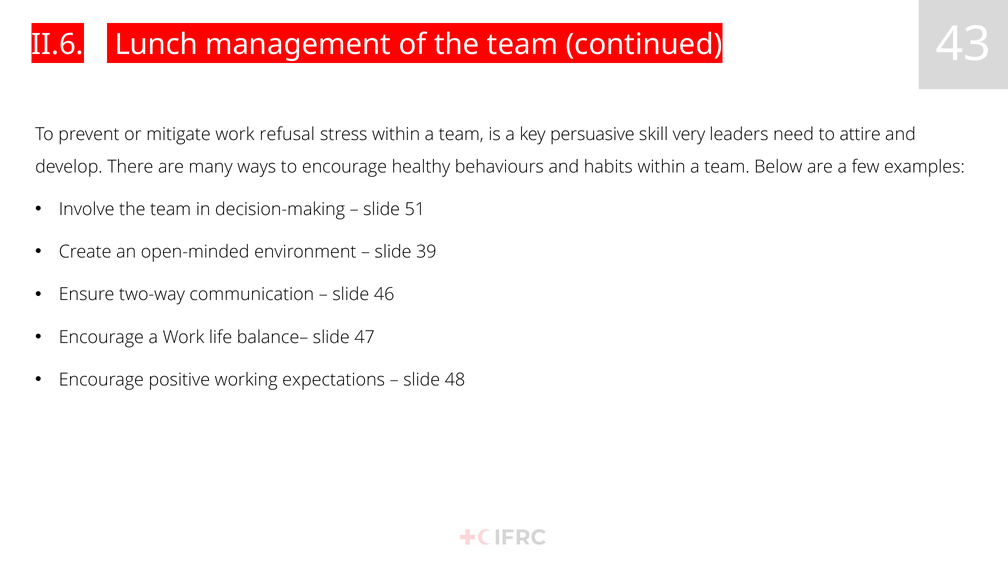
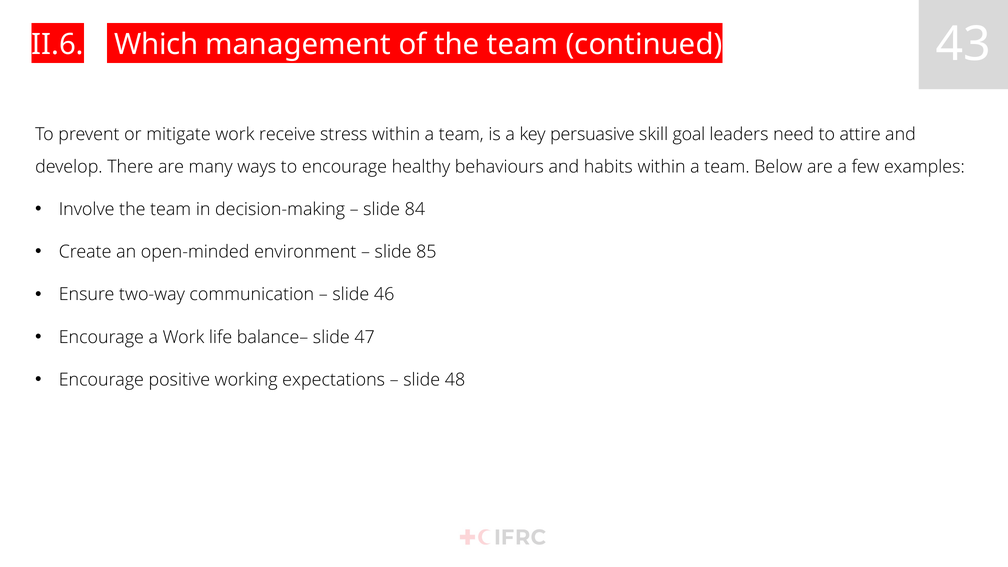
Lunch: Lunch -> Which
refusal: refusal -> receive
very: very -> goal
51: 51 -> 84
39: 39 -> 85
